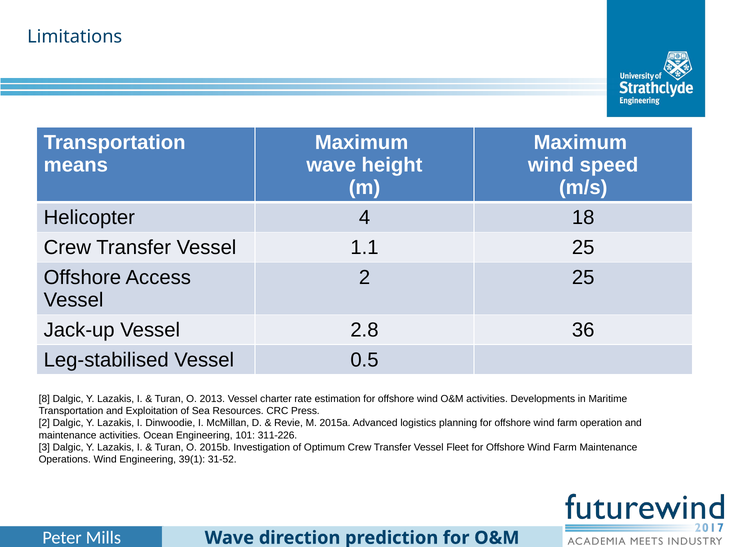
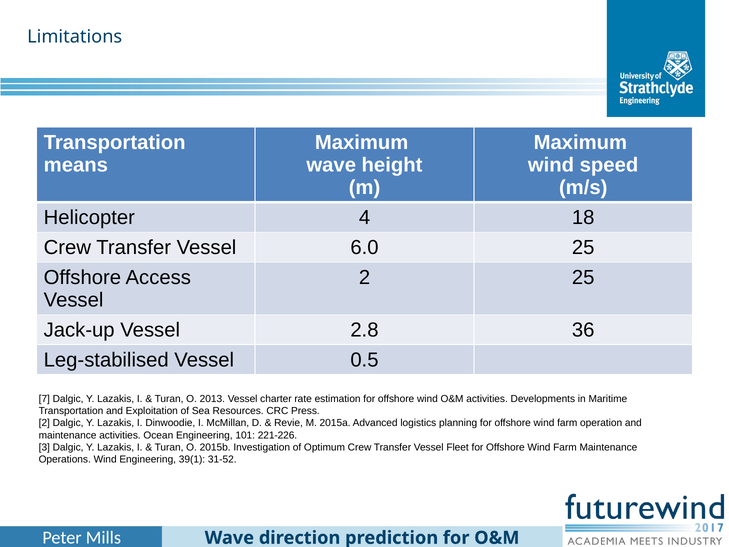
1.1: 1.1 -> 6.0
8: 8 -> 7
311-226: 311-226 -> 221-226
